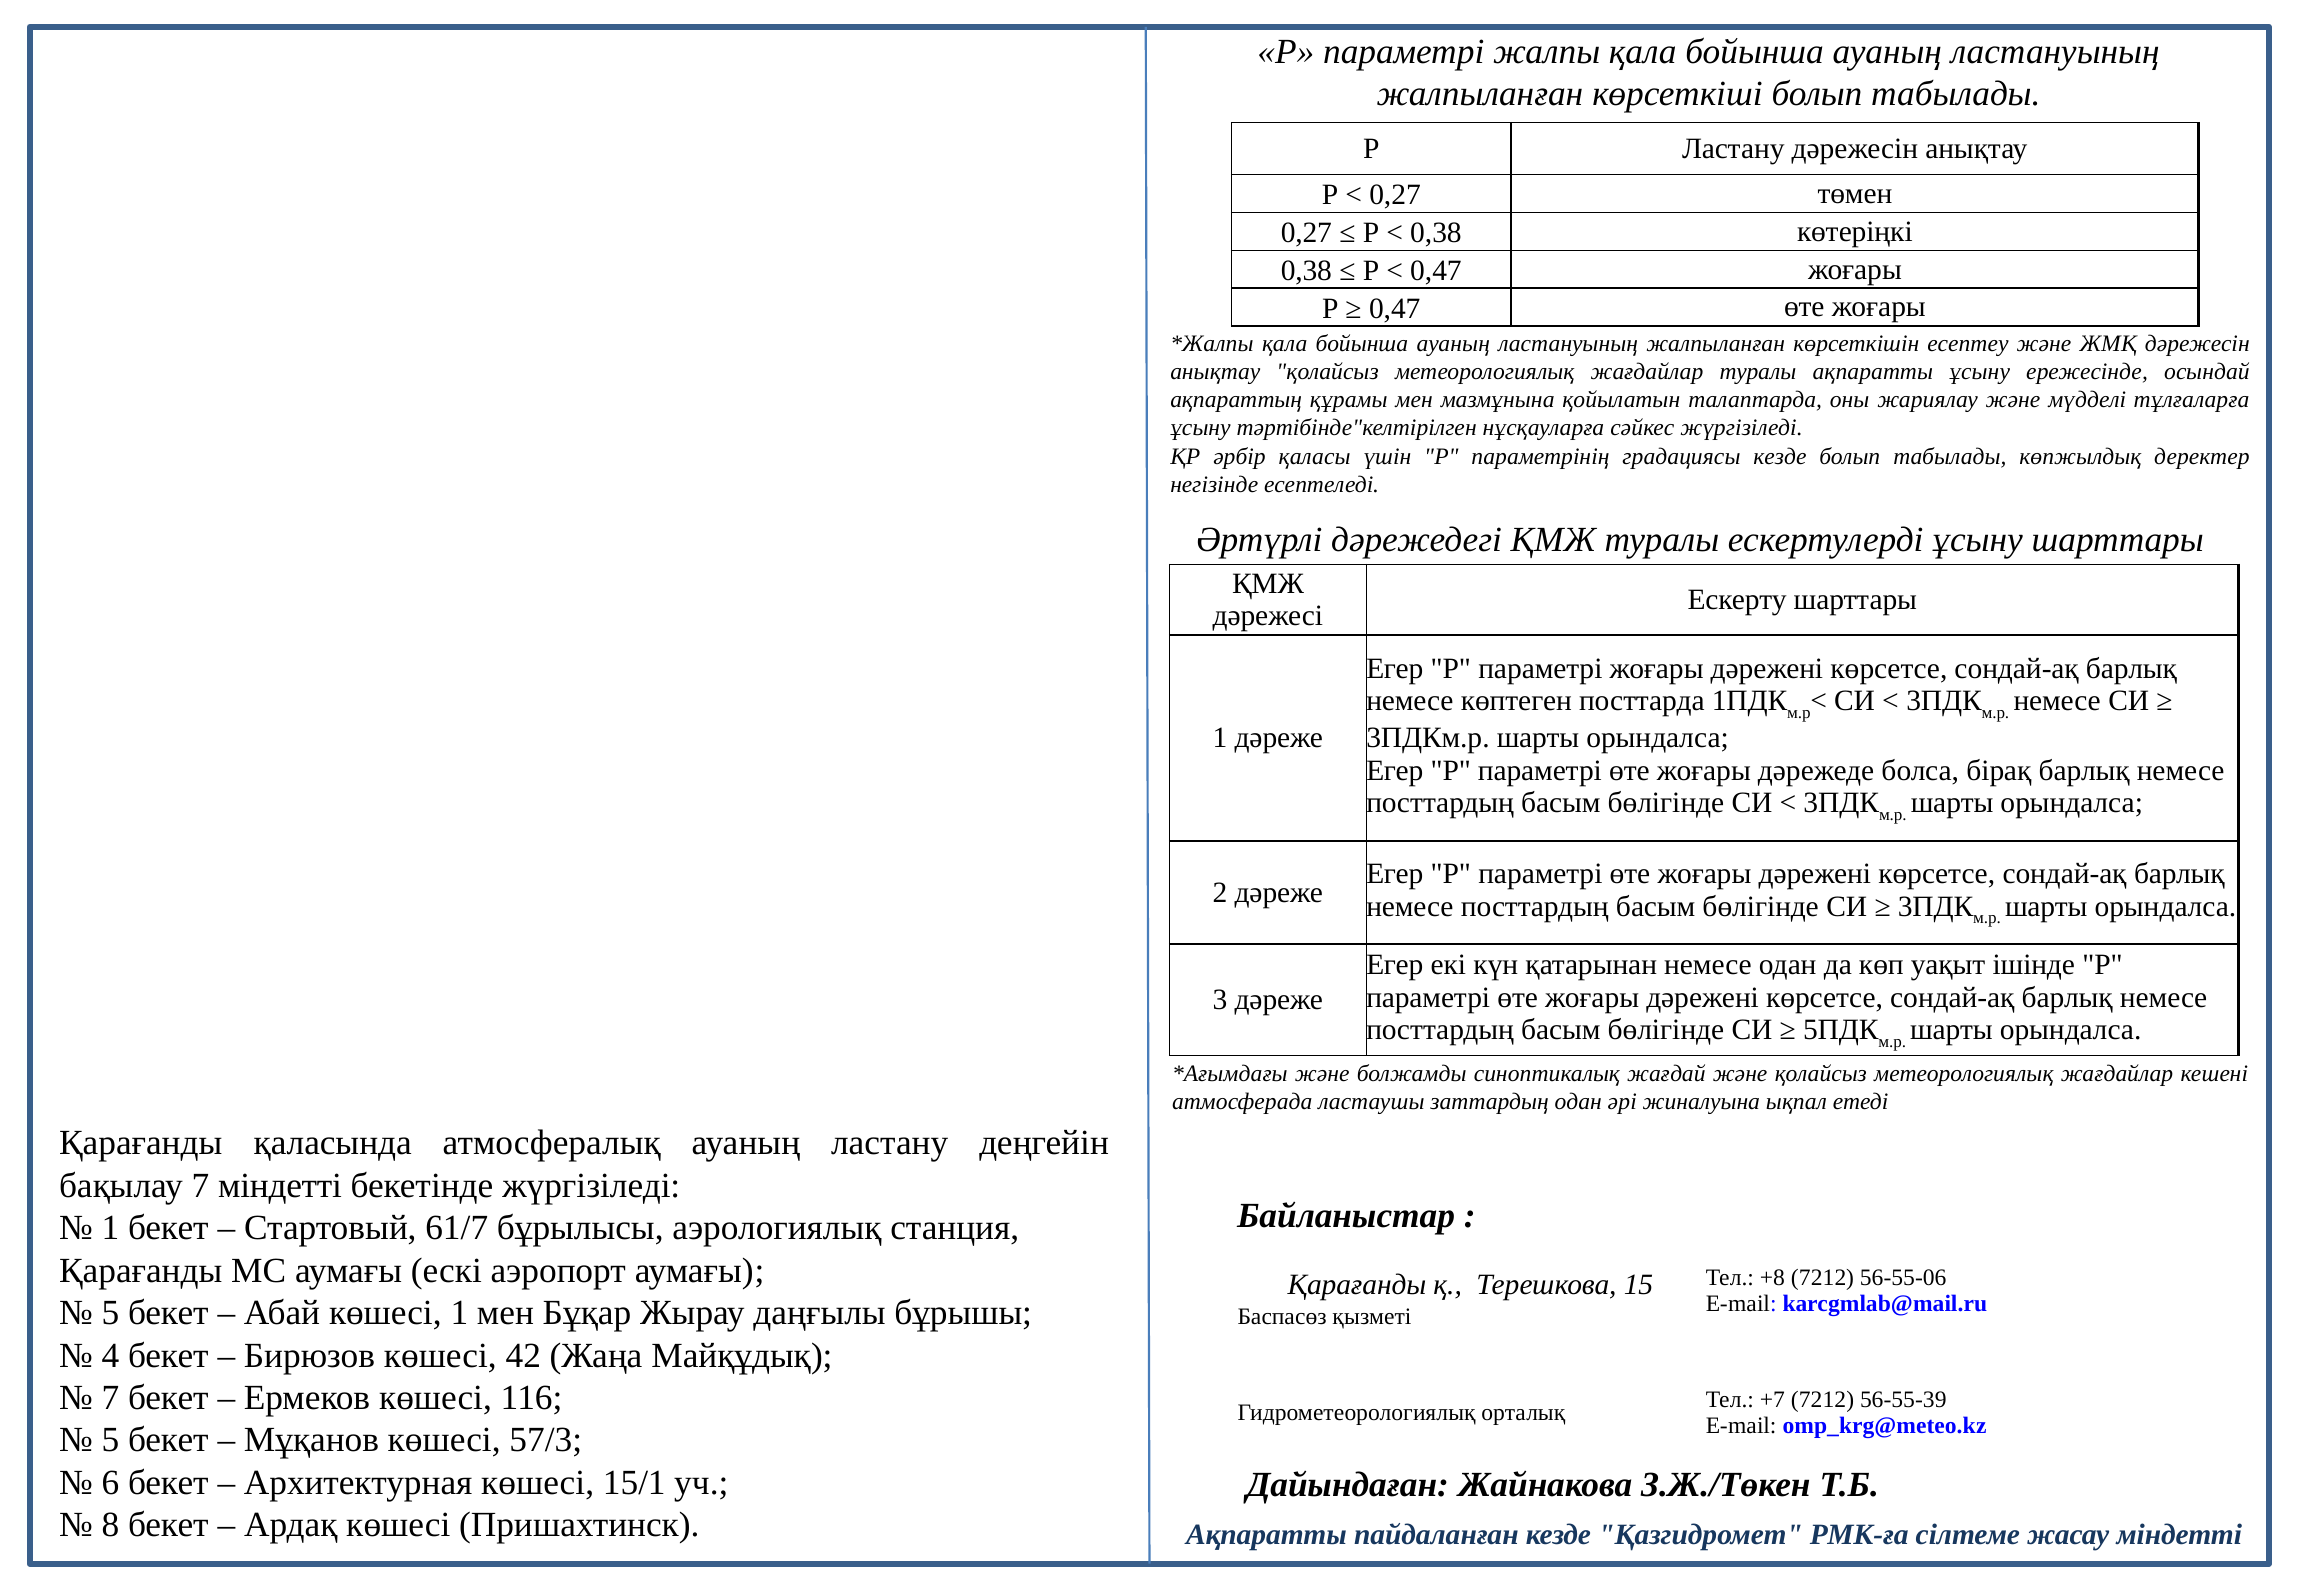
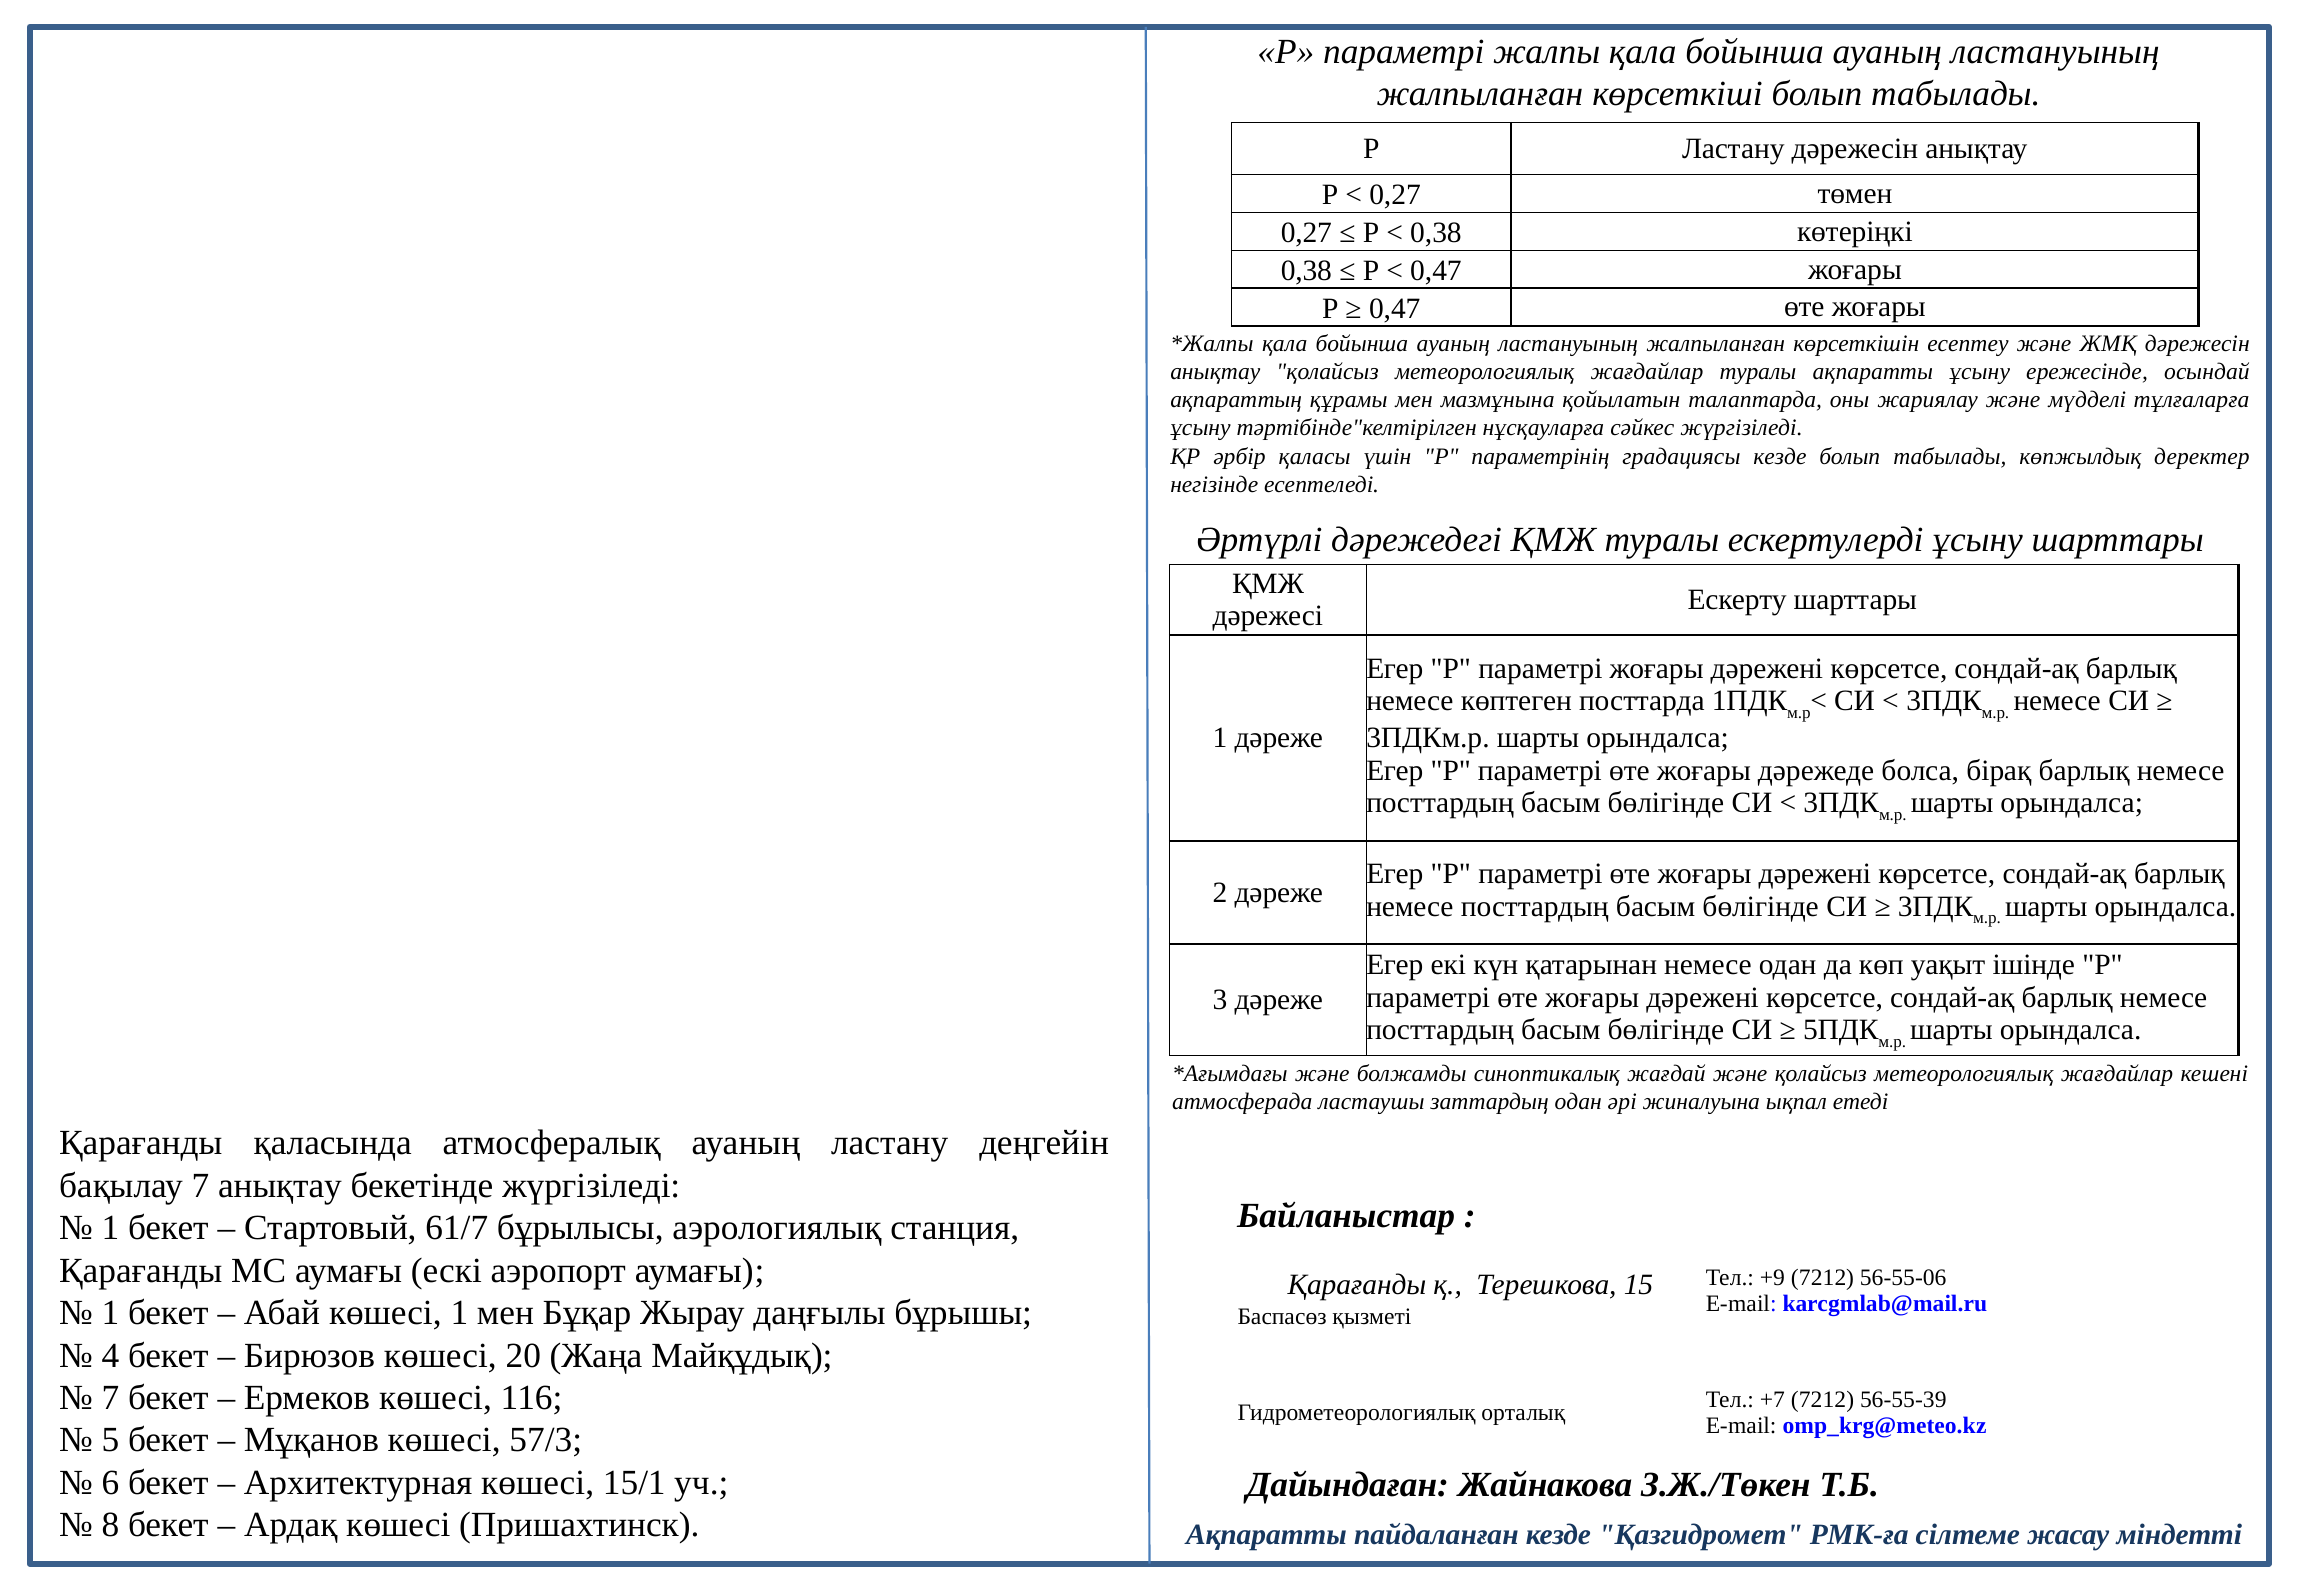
7 міндетті: міндетті -> анықтау
+8: +8 -> +9
5 at (111, 1313): 5 -> 1
42: 42 -> 20
